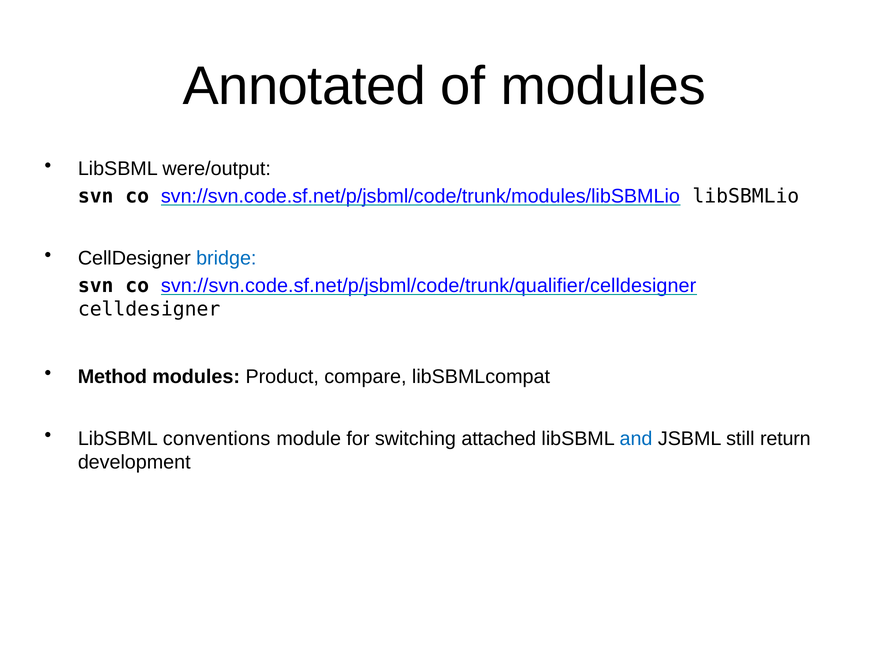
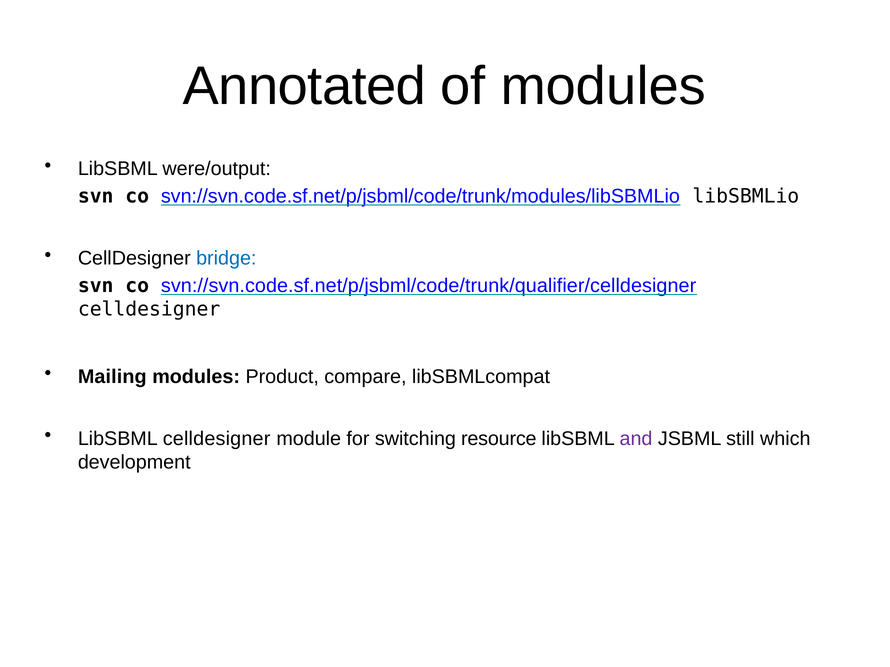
Method: Method -> Mailing
LibSBML conventions: conventions -> celldesigner
attached: attached -> resource
and colour: blue -> purple
return: return -> which
